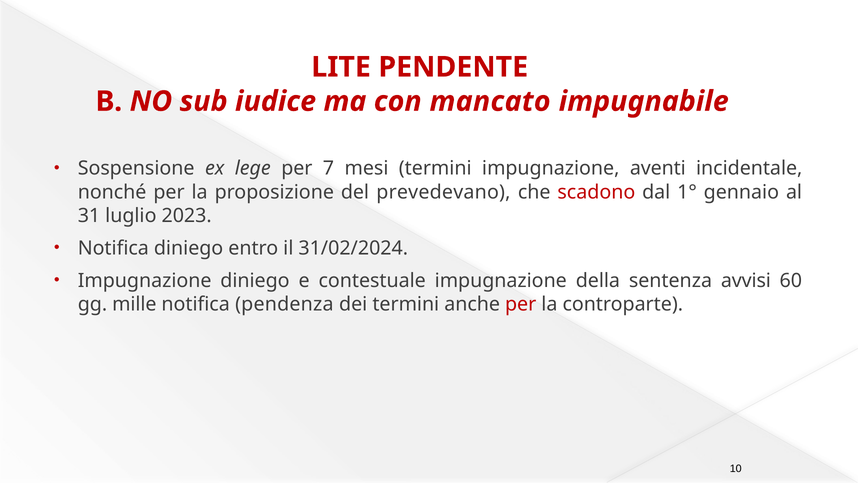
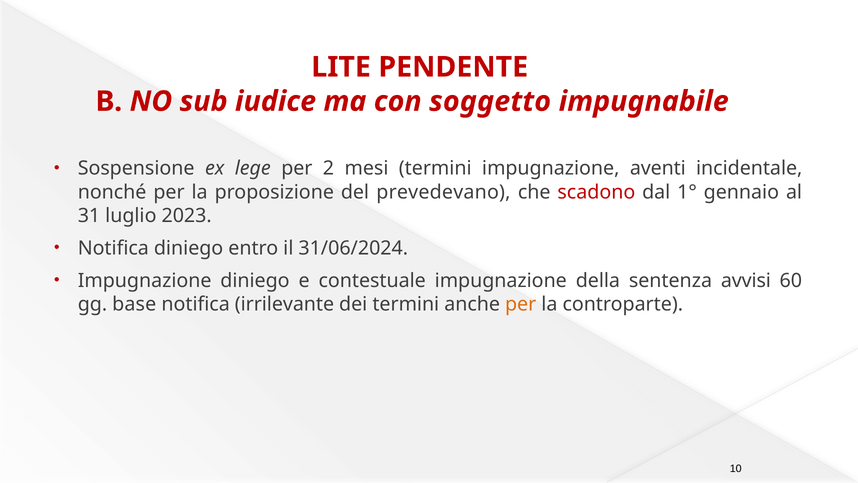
mancato: mancato -> soggetto
7: 7 -> 2
31/02/2024: 31/02/2024 -> 31/06/2024
mille: mille -> base
pendenza: pendenza -> irrilevante
per at (521, 304) colour: red -> orange
